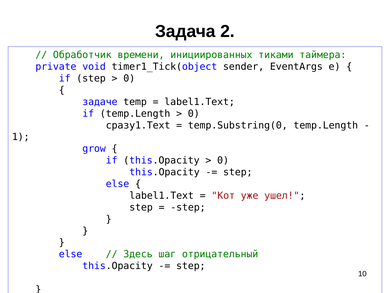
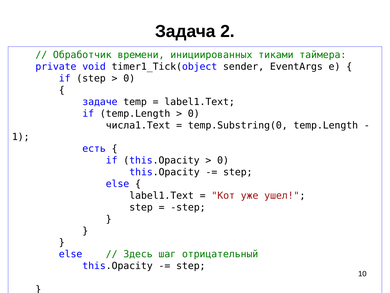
сразу1.Text: сразу1.Text -> числа1.Text
grow: grow -> есть
